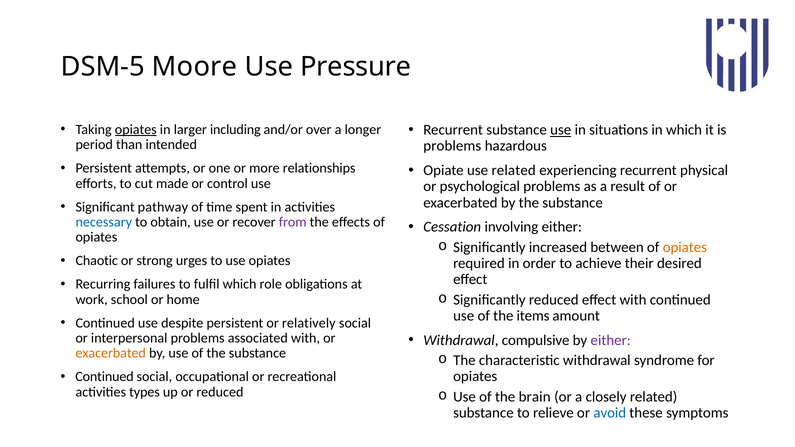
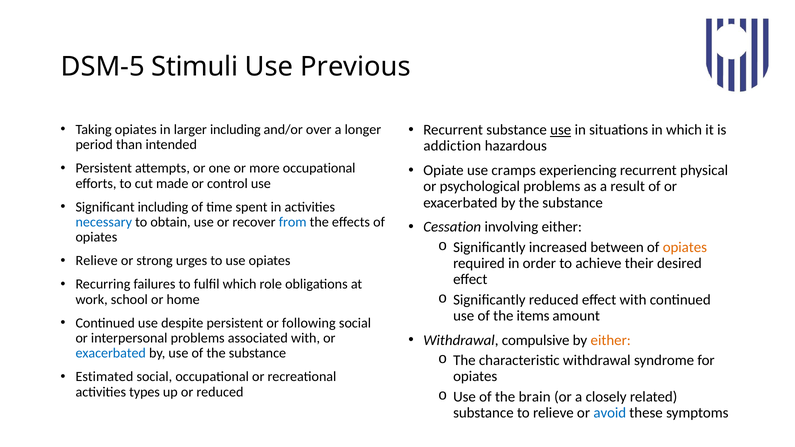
Moore: Moore -> Stimuli
Pressure: Pressure -> Previous
opiates at (136, 130) underline: present -> none
problems at (452, 146): problems -> addiction
more relationships: relationships -> occupational
use related: related -> cramps
Significant pathway: pathway -> including
from colour: purple -> blue
Chaotic at (97, 261): Chaotic -> Relieve
relatively: relatively -> following
either at (611, 340) colour: purple -> orange
exacerbated at (111, 353) colour: orange -> blue
Continued at (105, 377): Continued -> Estimated
